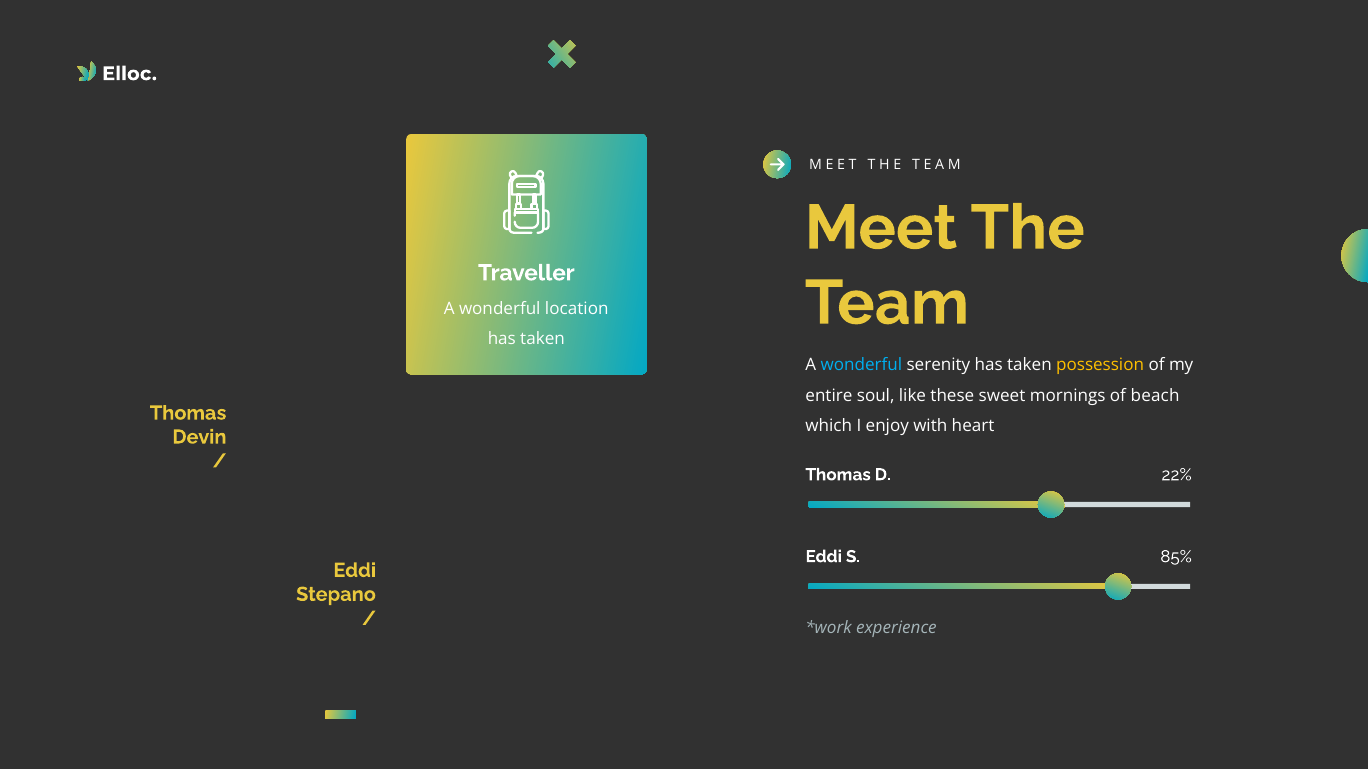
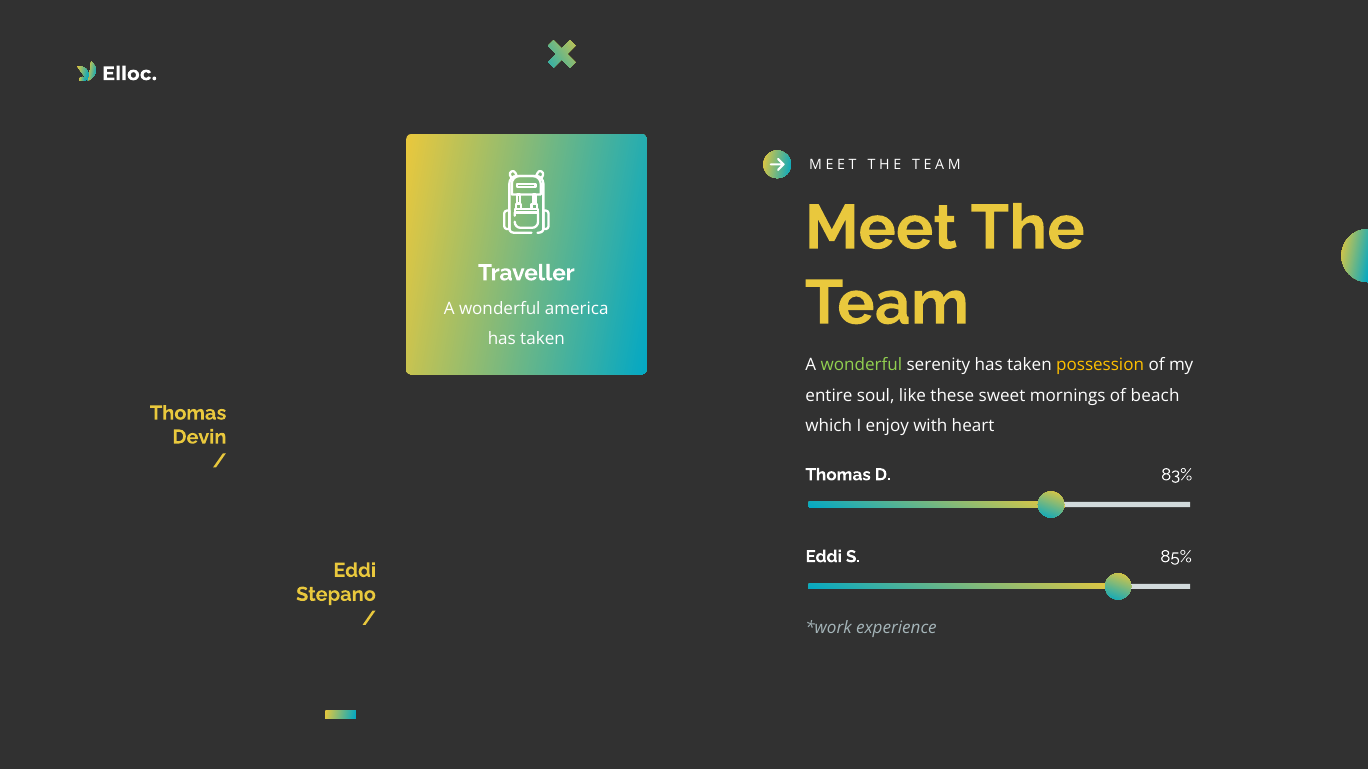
location: location -> america
wonderful at (861, 365) colour: light blue -> light green
22%: 22% -> 83%
